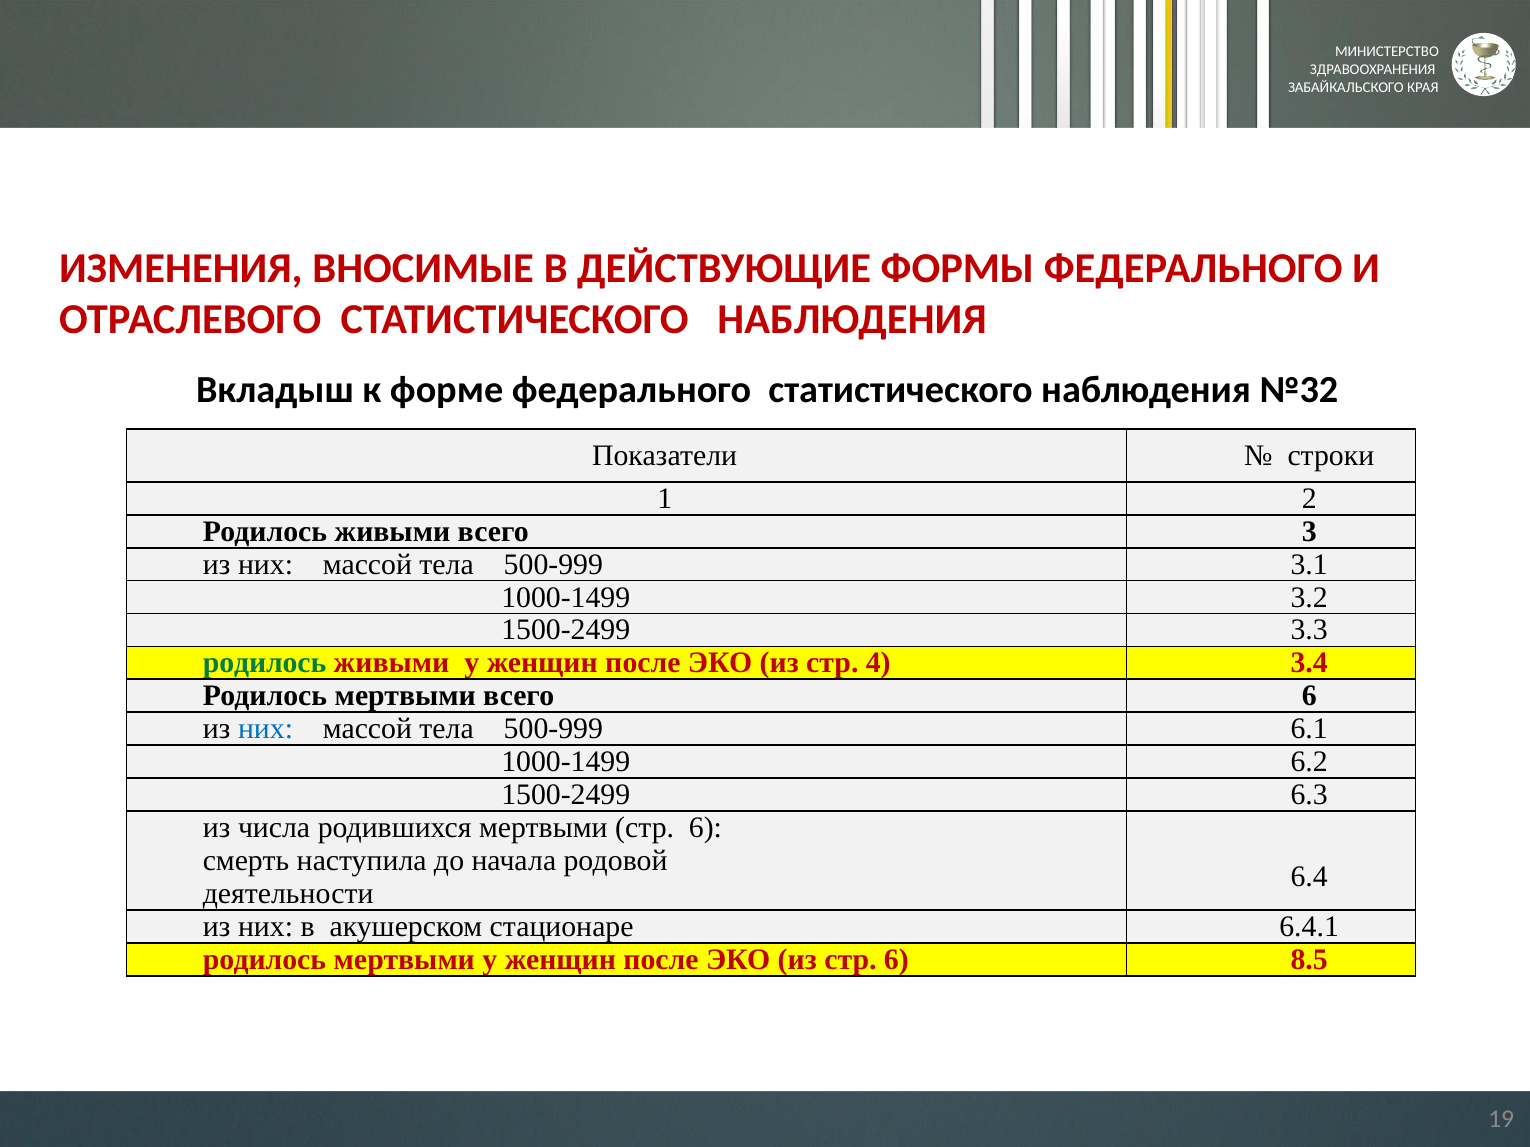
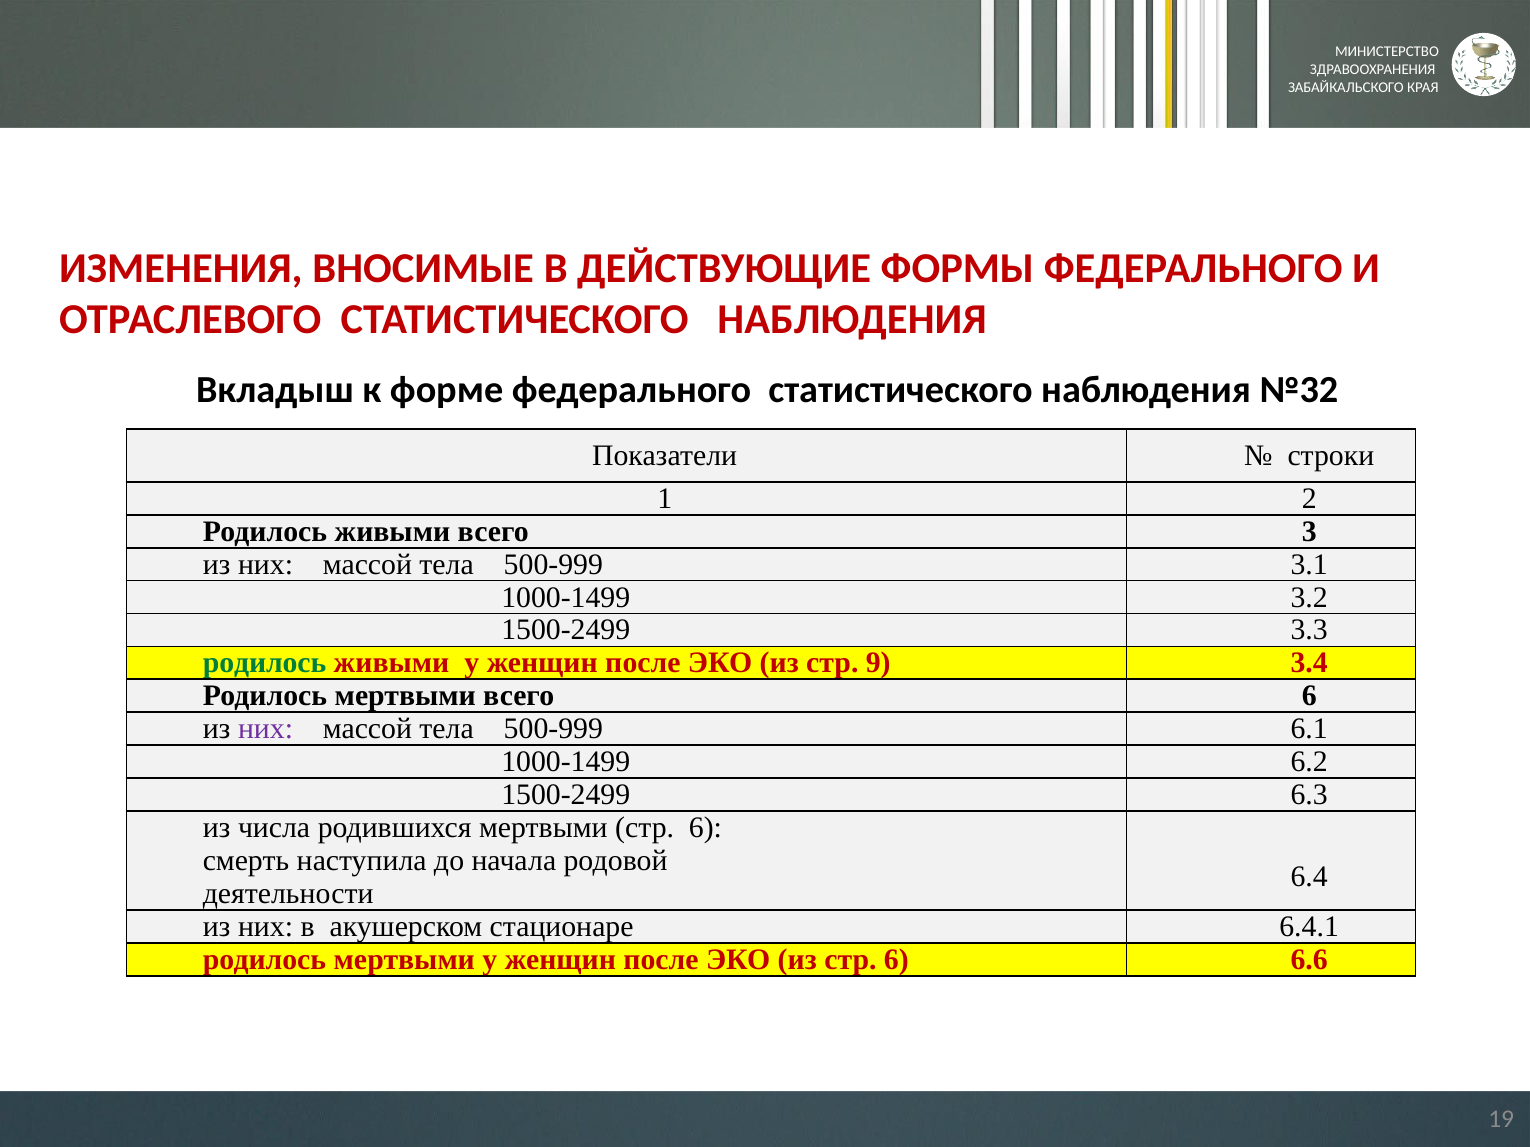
4: 4 -> 9
них at (266, 729) colour: blue -> purple
8.5: 8.5 -> 6.6
